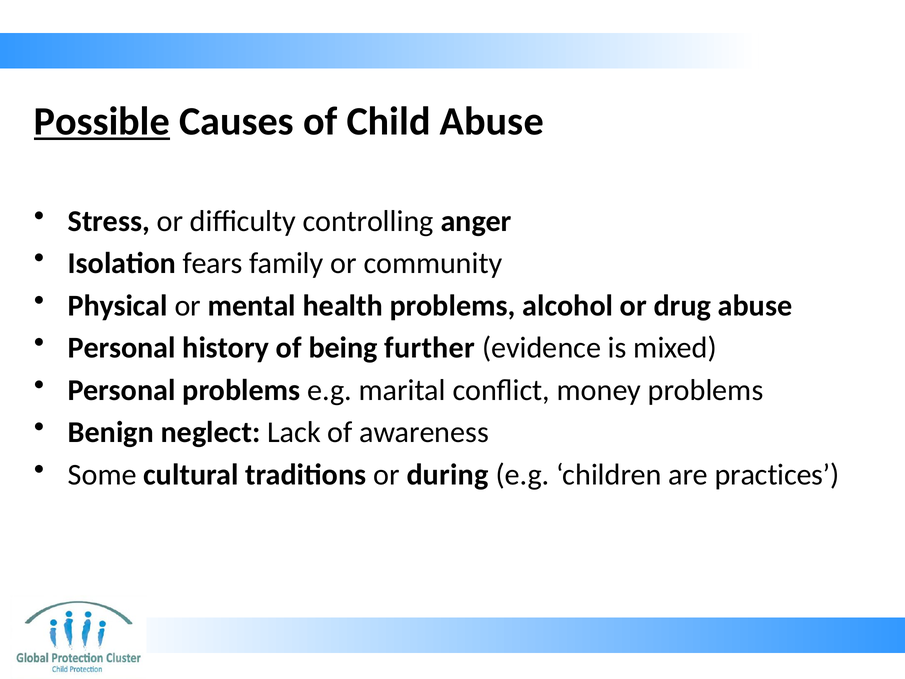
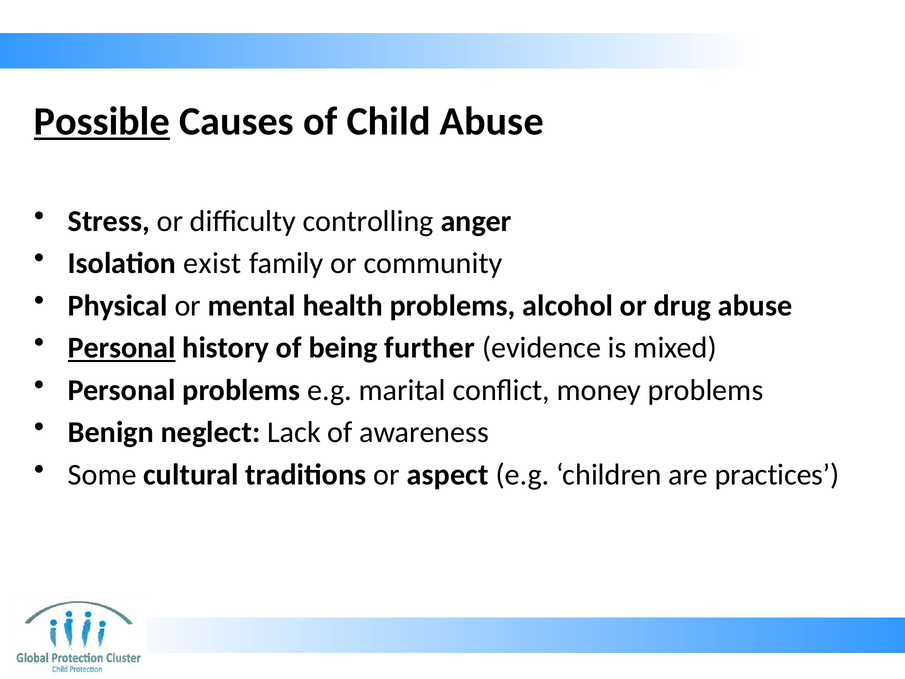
fears: fears -> exist
Personal at (122, 348) underline: none -> present
during: during -> aspect
